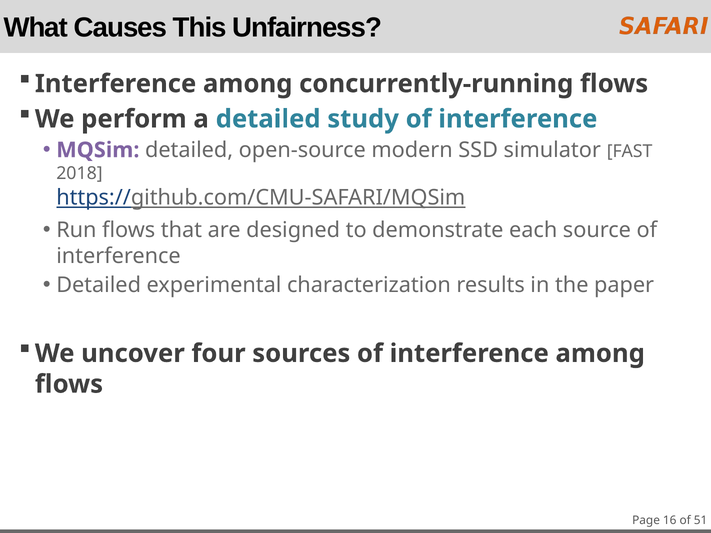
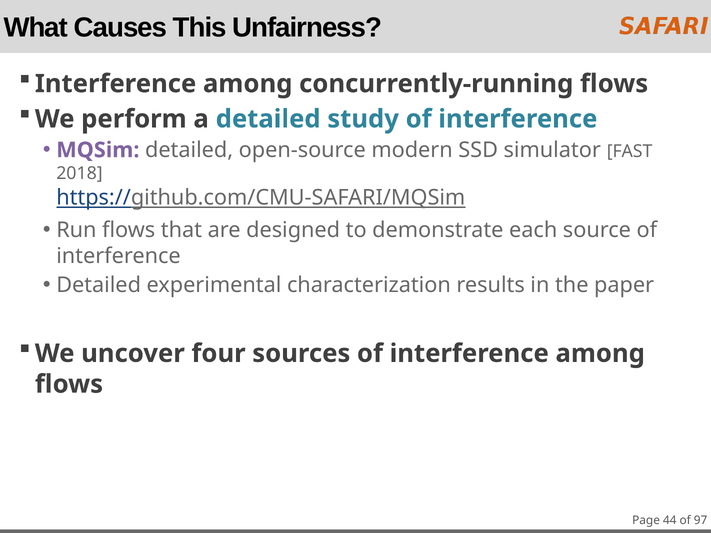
16: 16 -> 44
51: 51 -> 97
